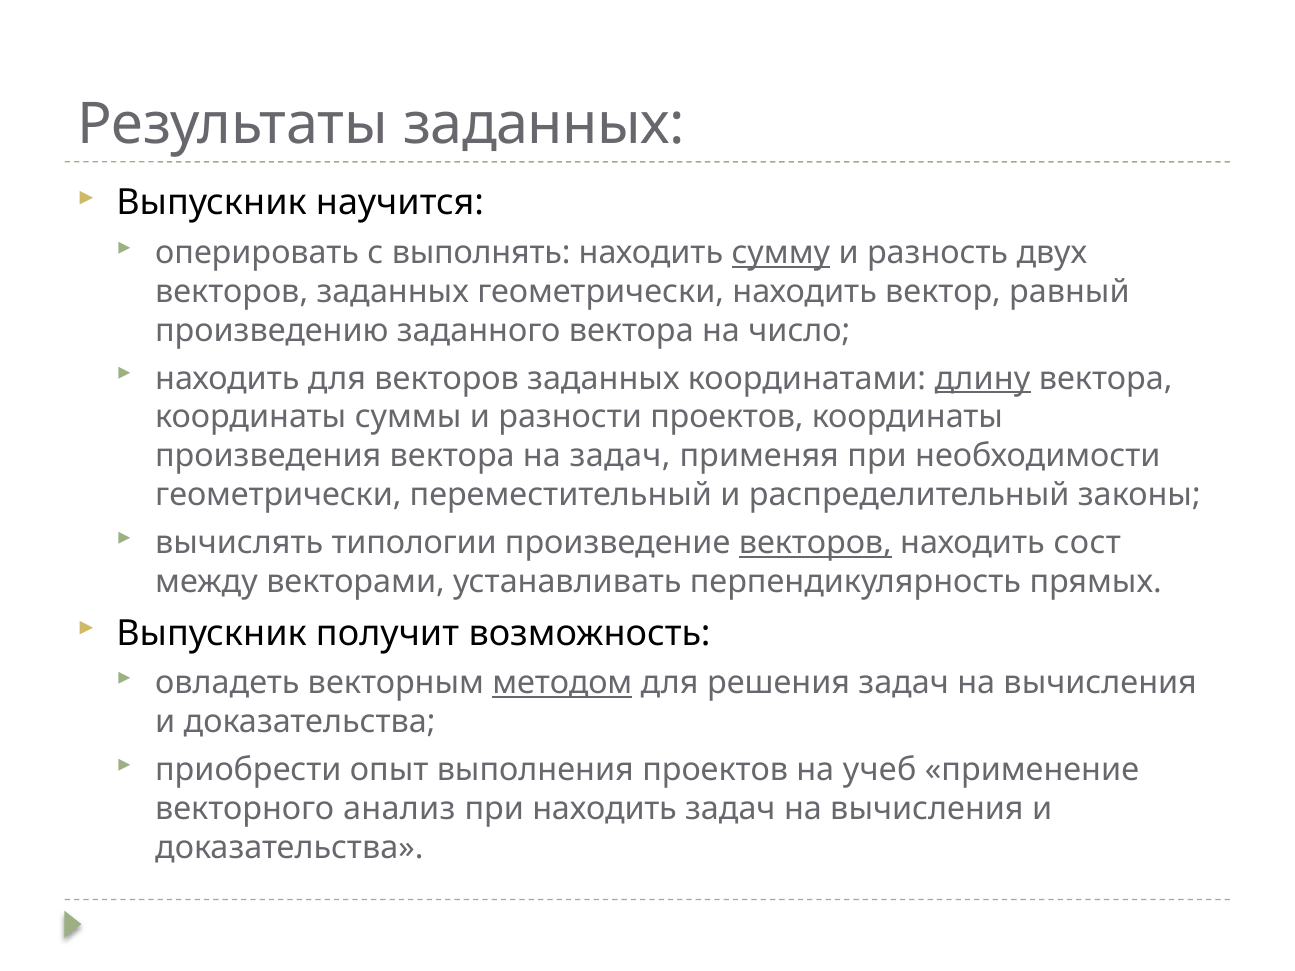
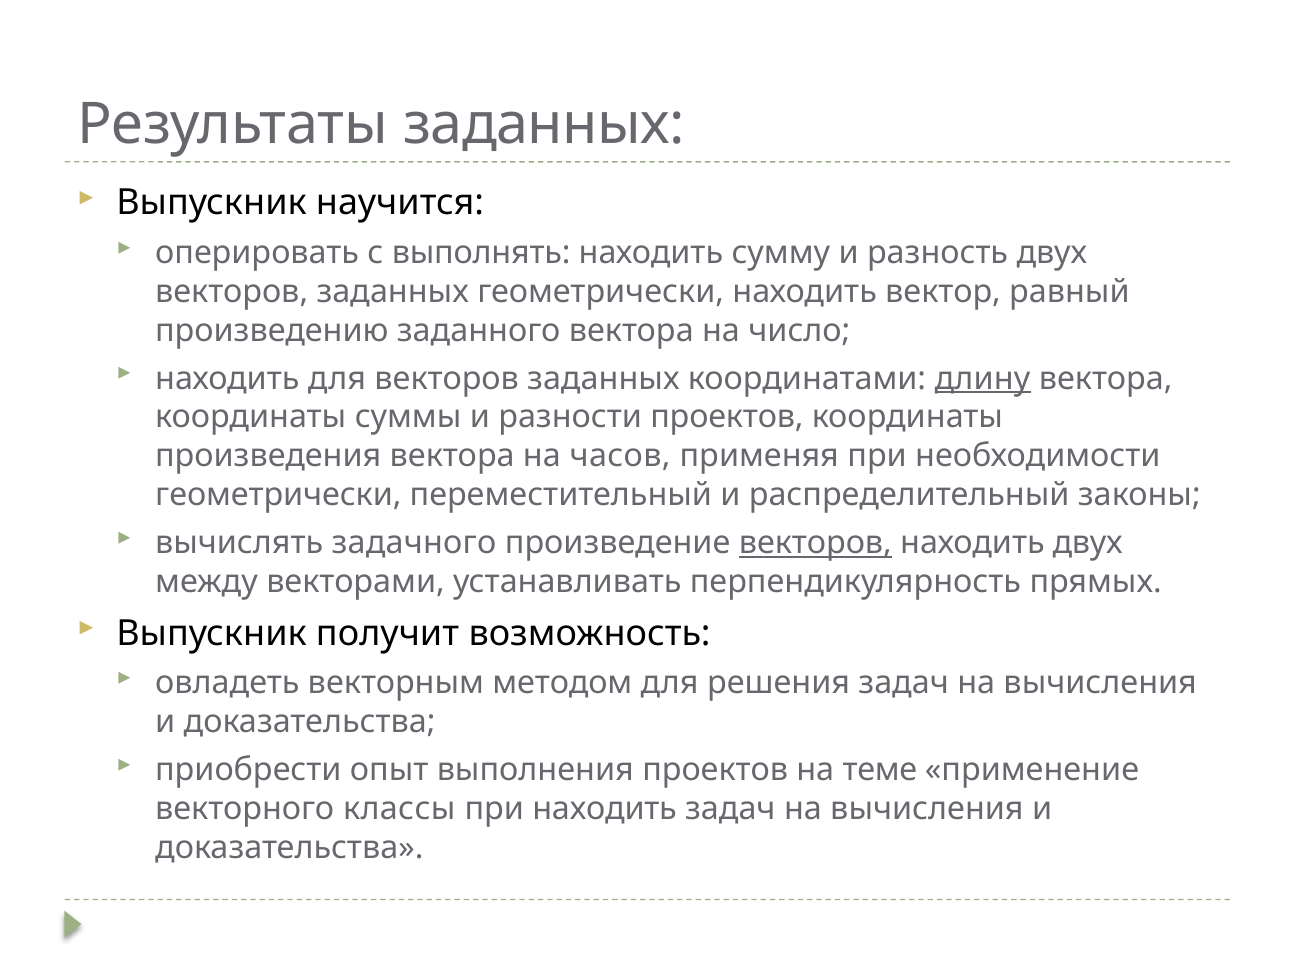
сумму underline: present -> none
на задач: задач -> часов
типологии: типологии -> задачного
находить сост: сост -> двух
методом underline: present -> none
учеб: учеб -> теме
анализ: анализ -> классы
